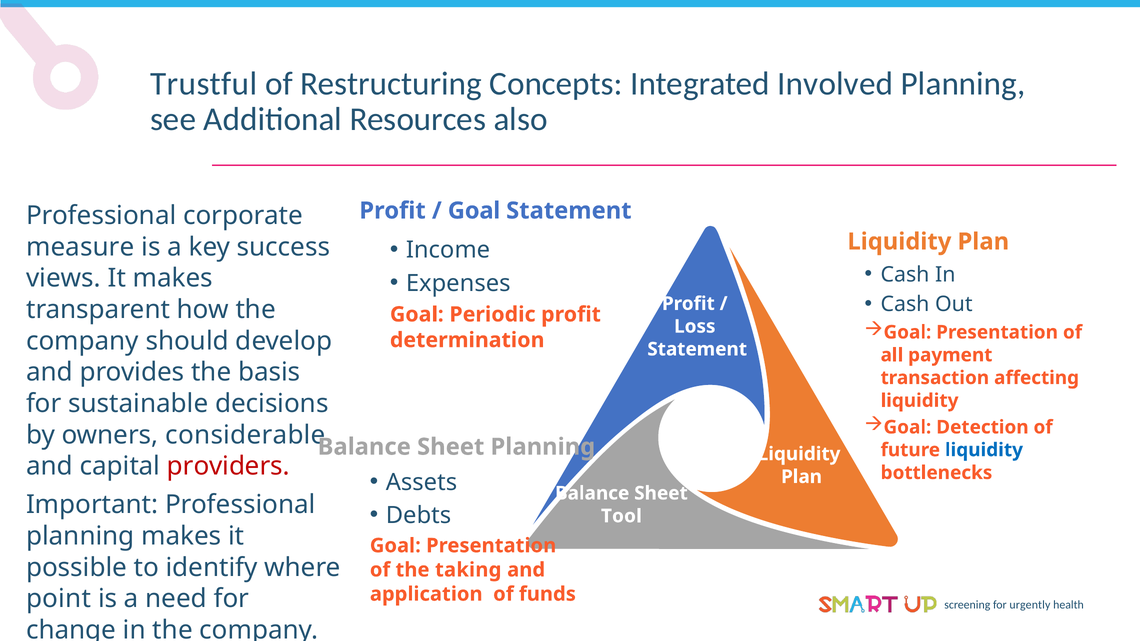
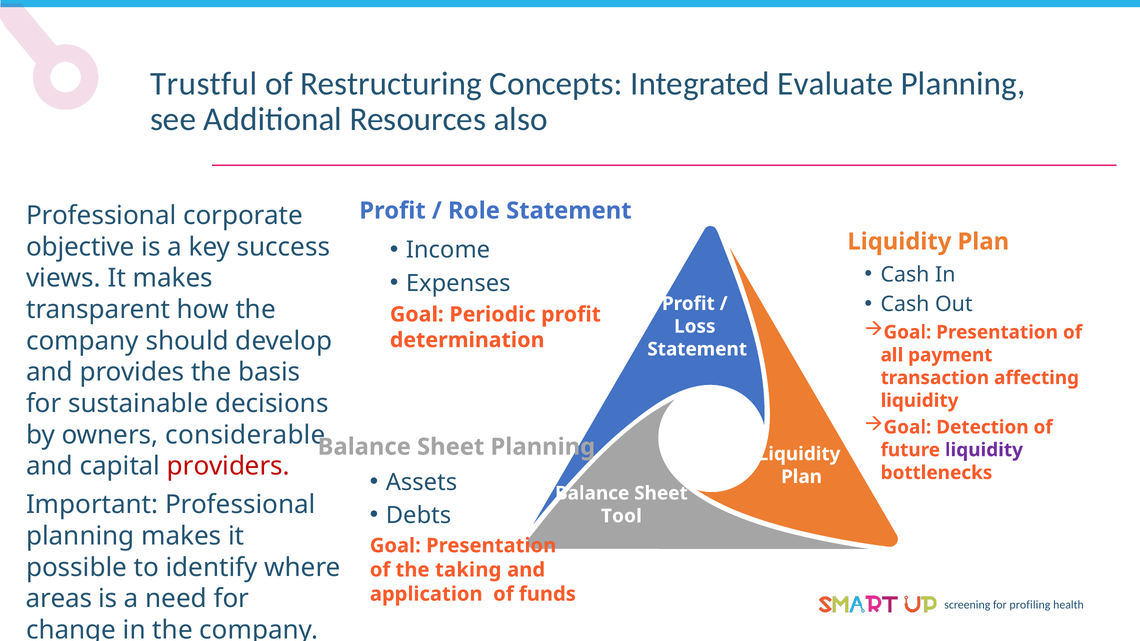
Involved: Involved -> Evaluate
Goal at (474, 211): Goal -> Role
measure: measure -> objective
liquidity at (984, 450) colour: blue -> purple
point: point -> areas
urgently: urgently -> profiling
